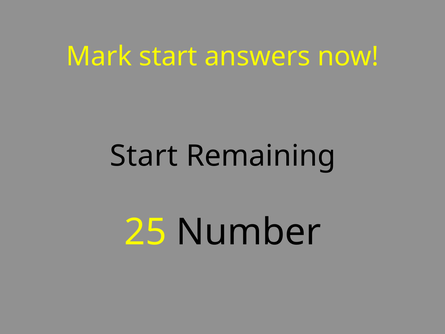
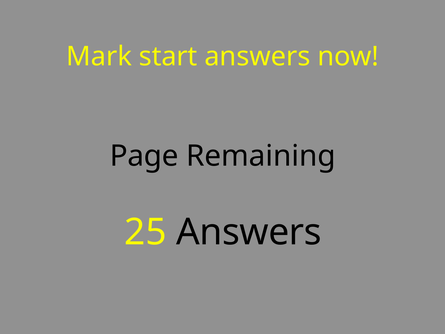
Start at (144, 156): Start -> Page
25 Number: Number -> Answers
